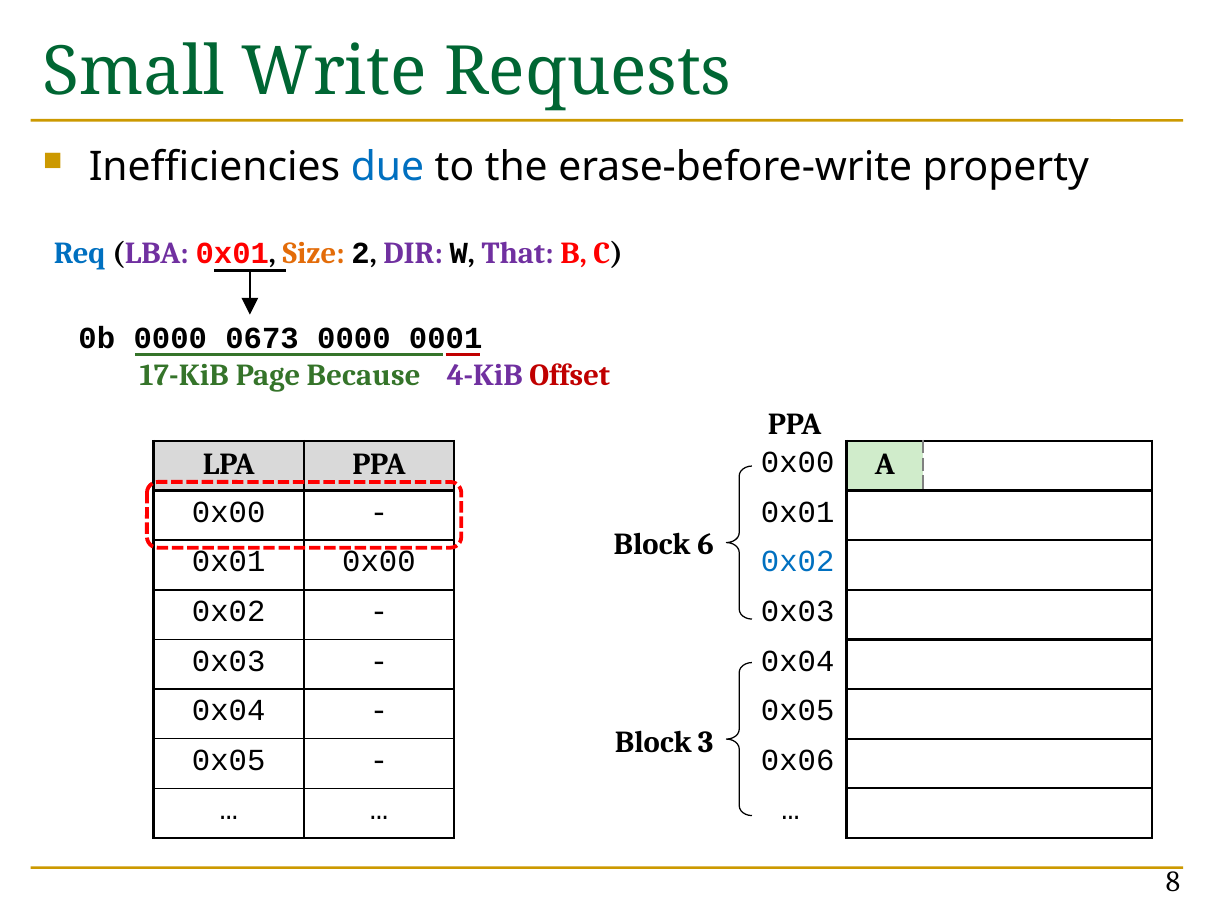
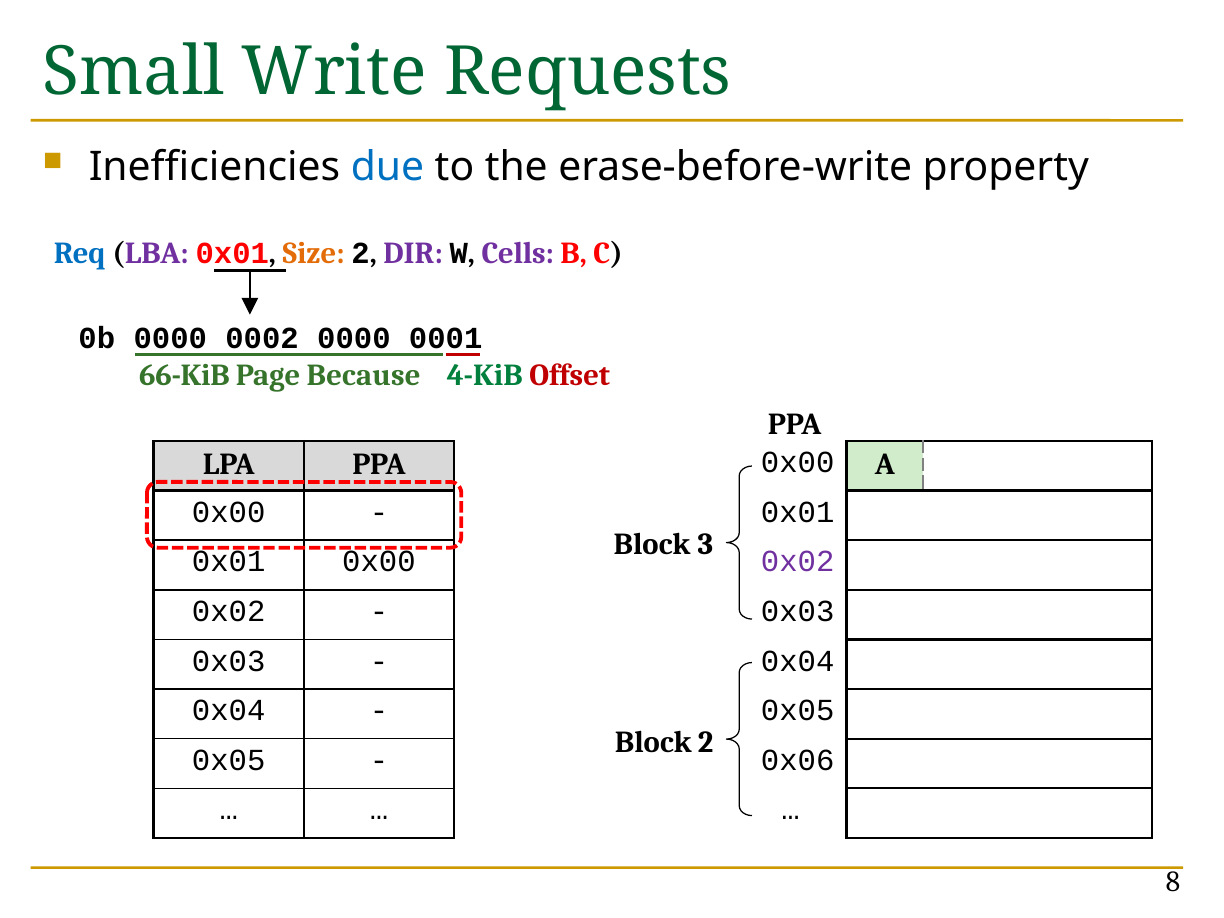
That: That -> Cells
0673: 0673 -> 0002
17-KiB: 17-KiB -> 66-KiB
4-KiB colour: purple -> green
6: 6 -> 3
0x02 at (798, 562) colour: blue -> purple
Block 3: 3 -> 2
